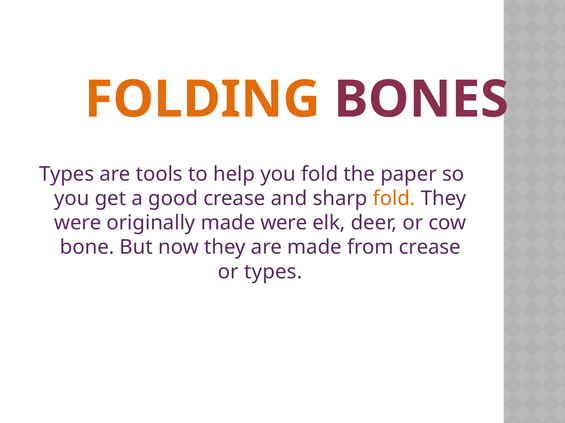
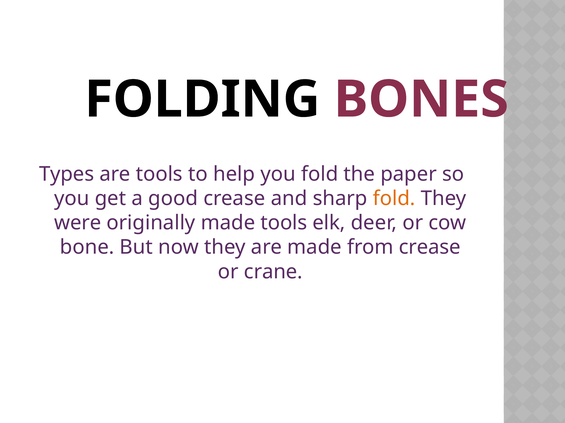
FOLDING colour: orange -> black
made were: were -> tools
or types: types -> crane
